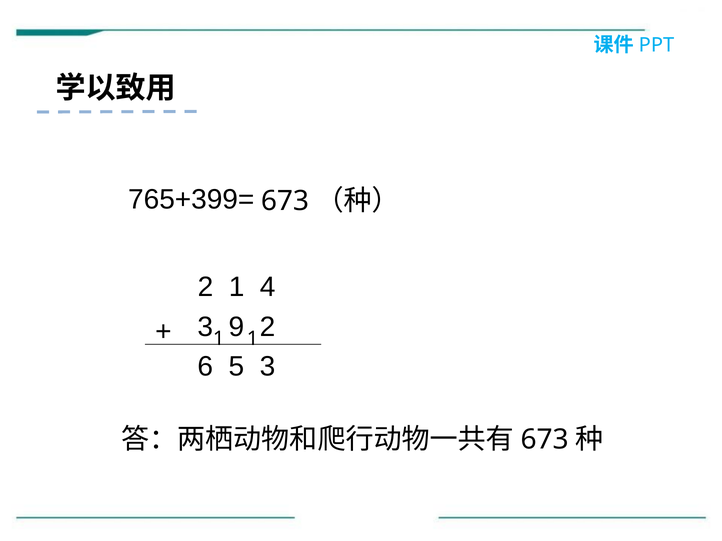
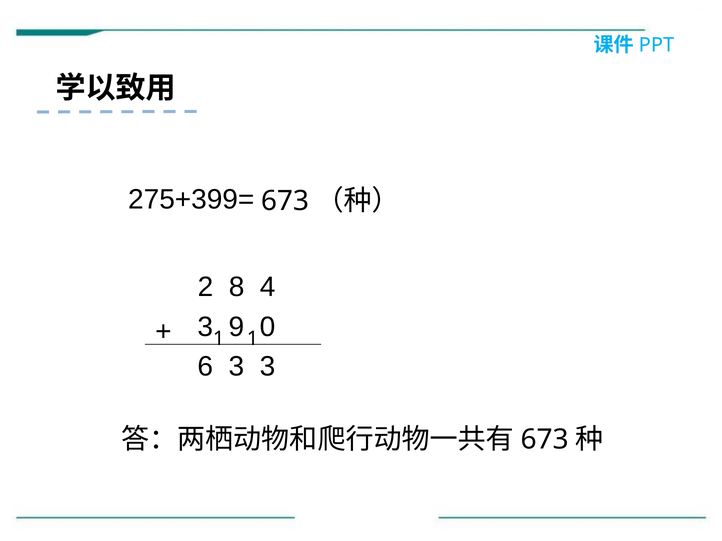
765+399=: 765+399= -> 275+399=
2 1: 1 -> 8
9 2: 2 -> 0
6 5: 5 -> 3
